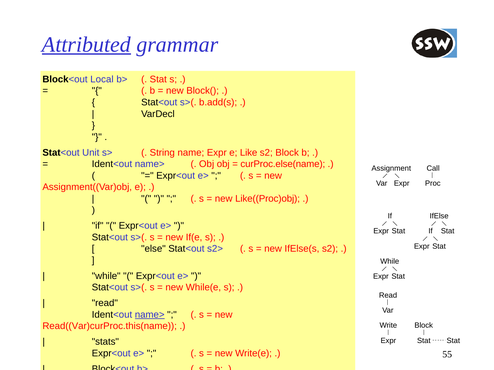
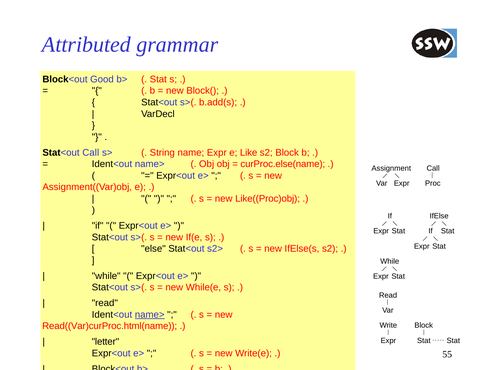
Attributed underline: present -> none
Local: Local -> Good
Stat<out Unit: Unit -> Call
Read((Var)curProc.this(name: Read((Var)curProc.this(name -> Read((Var)curProc.html(name
stats: stats -> letter
